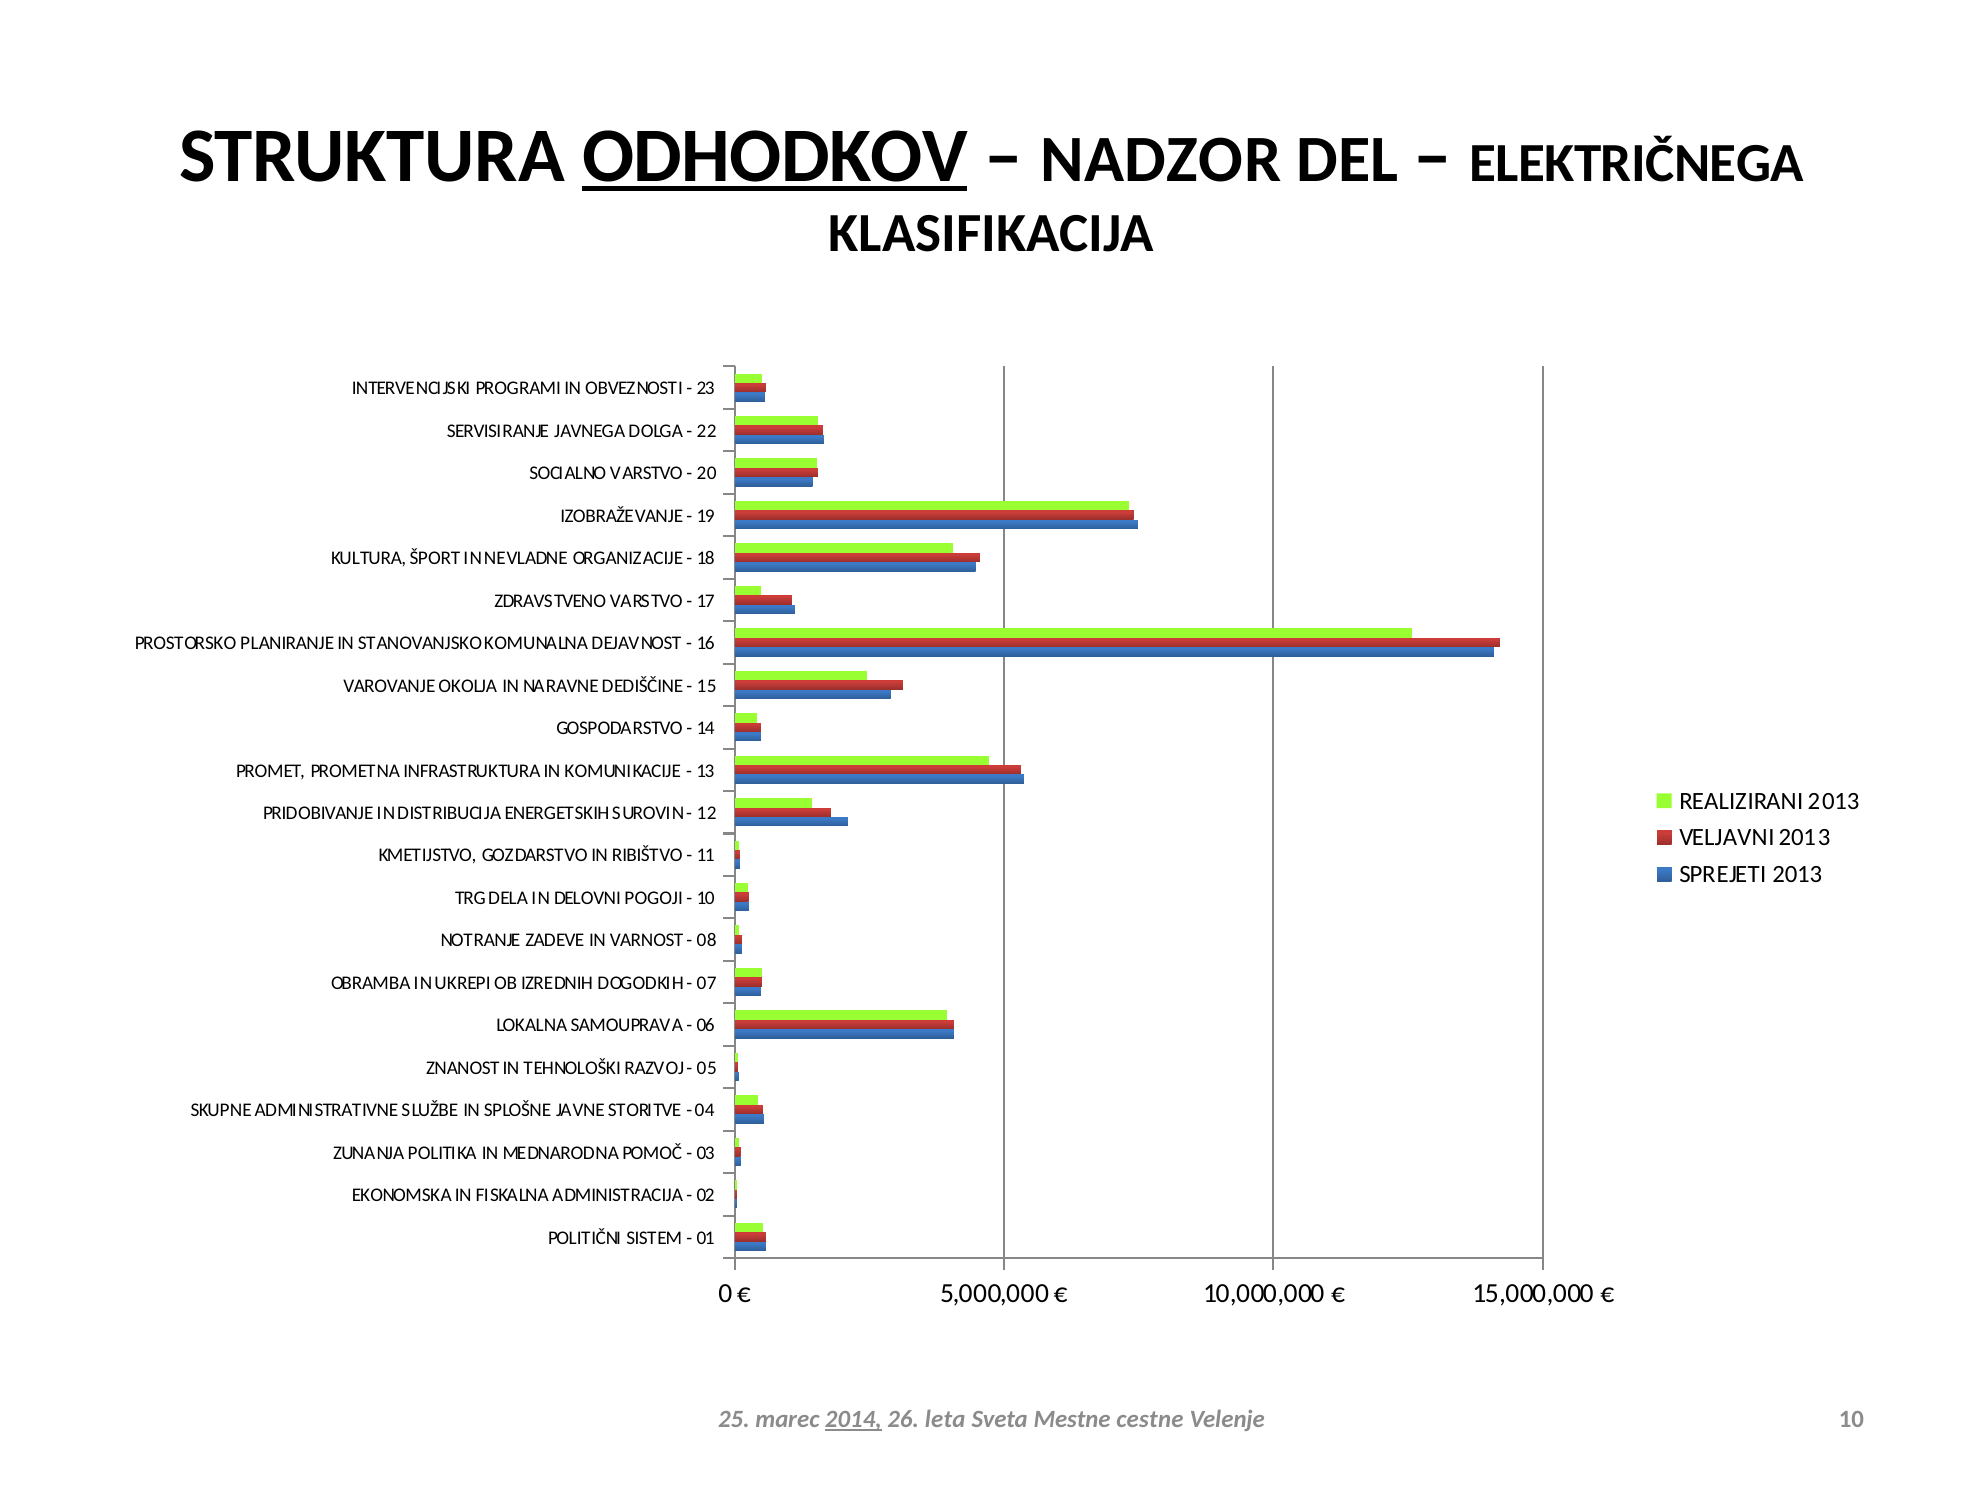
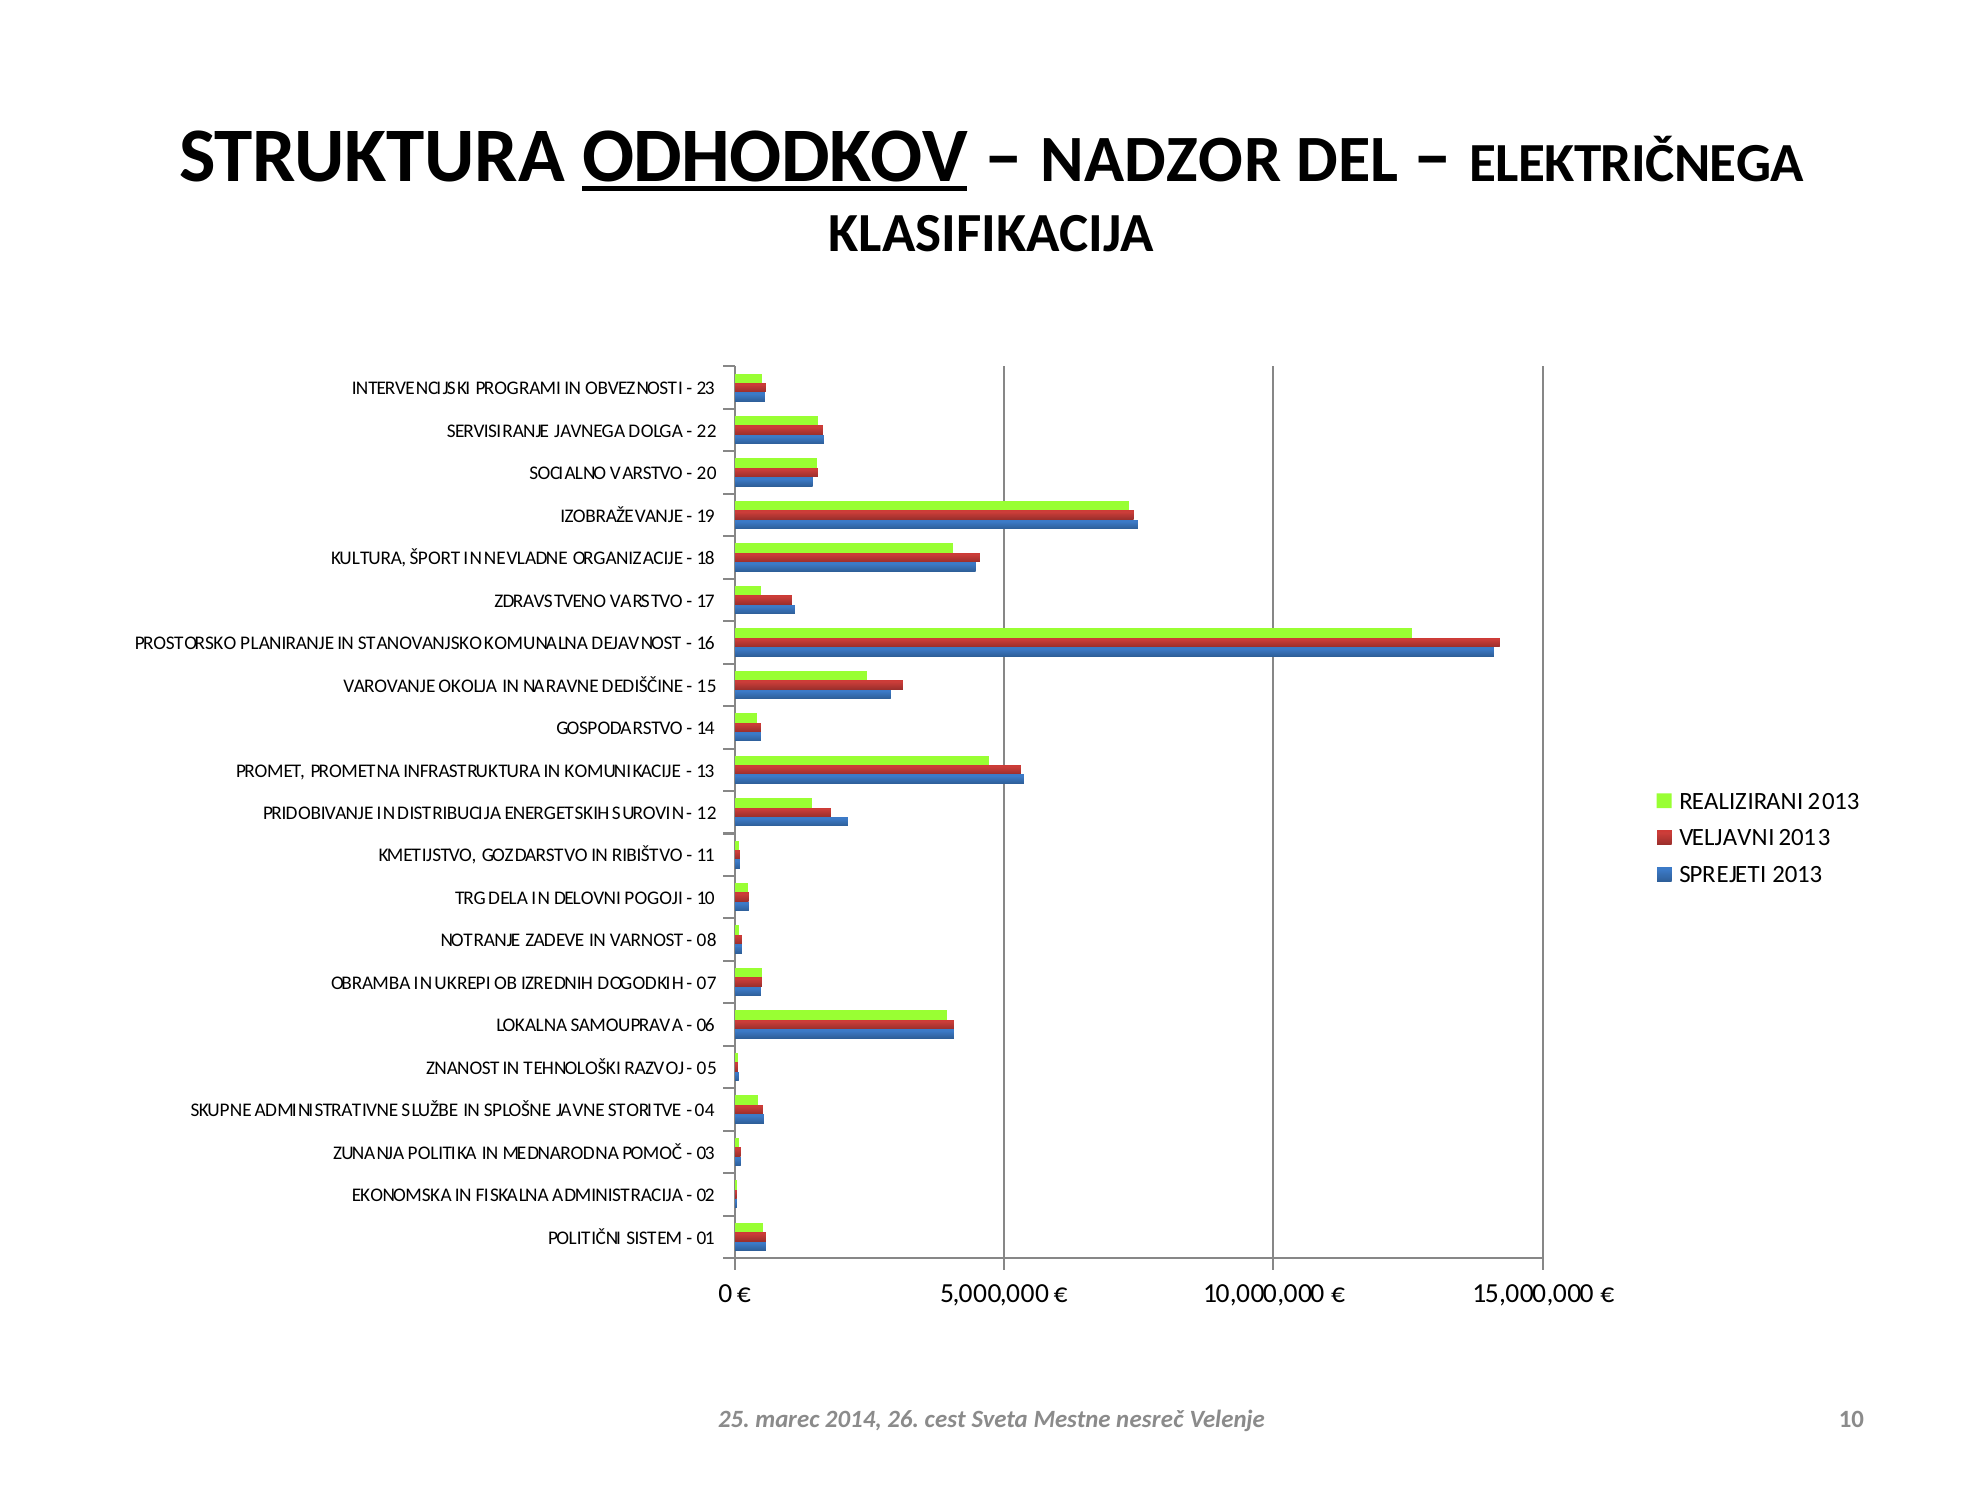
2014 underline: present -> none
leta: leta -> cest
cestne: cestne -> nesreč
